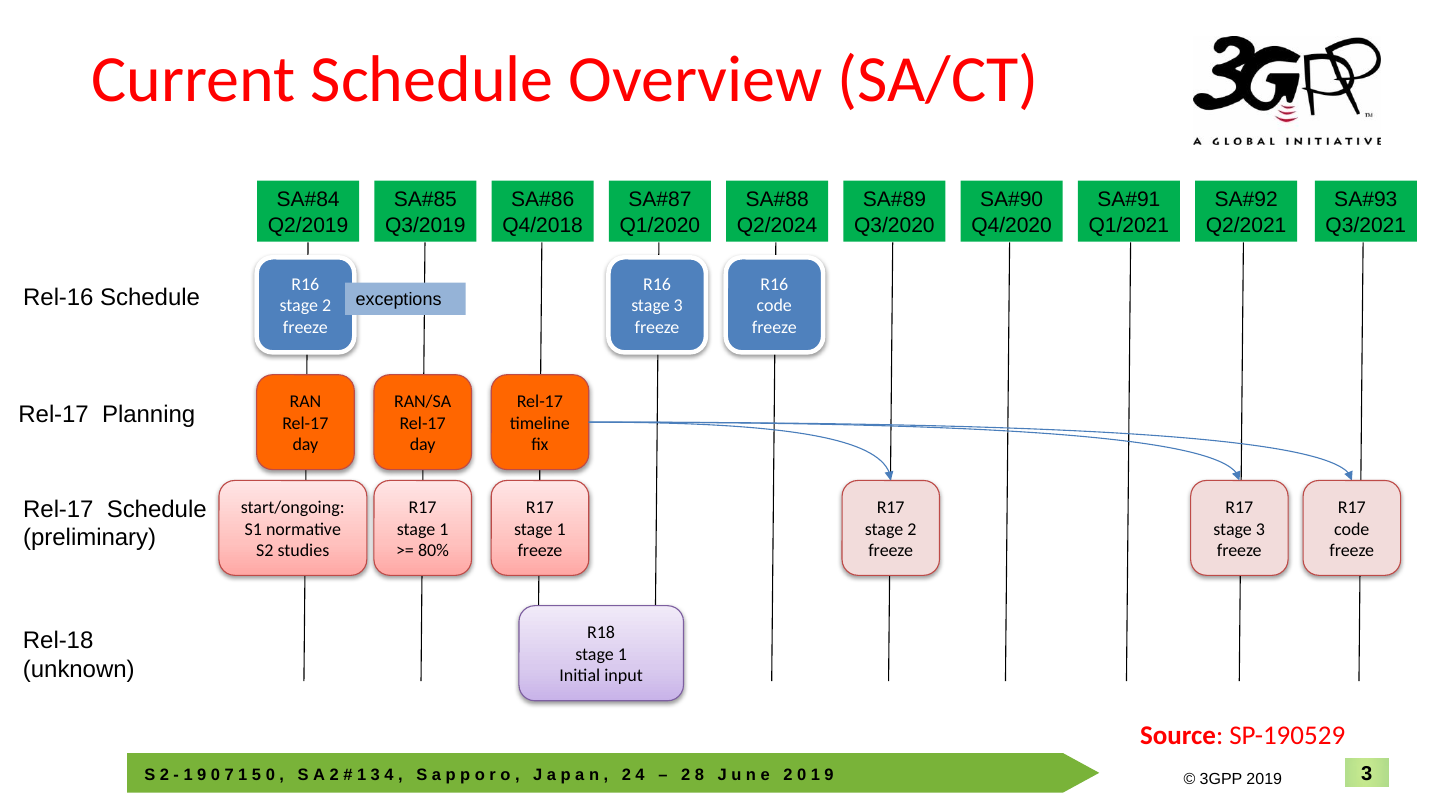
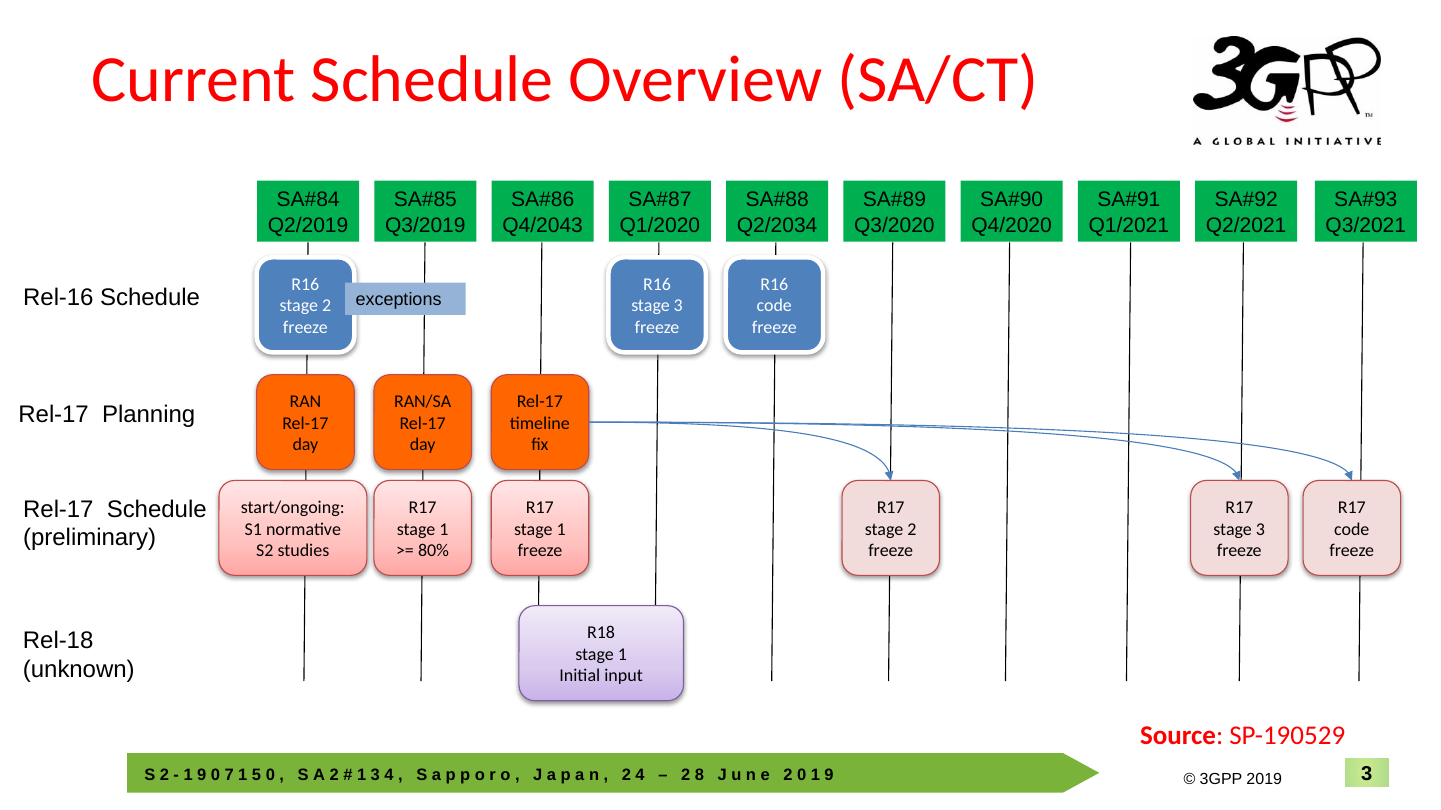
Q4/2018: Q4/2018 -> Q4/2043
Q2/2024: Q2/2024 -> Q2/2034
